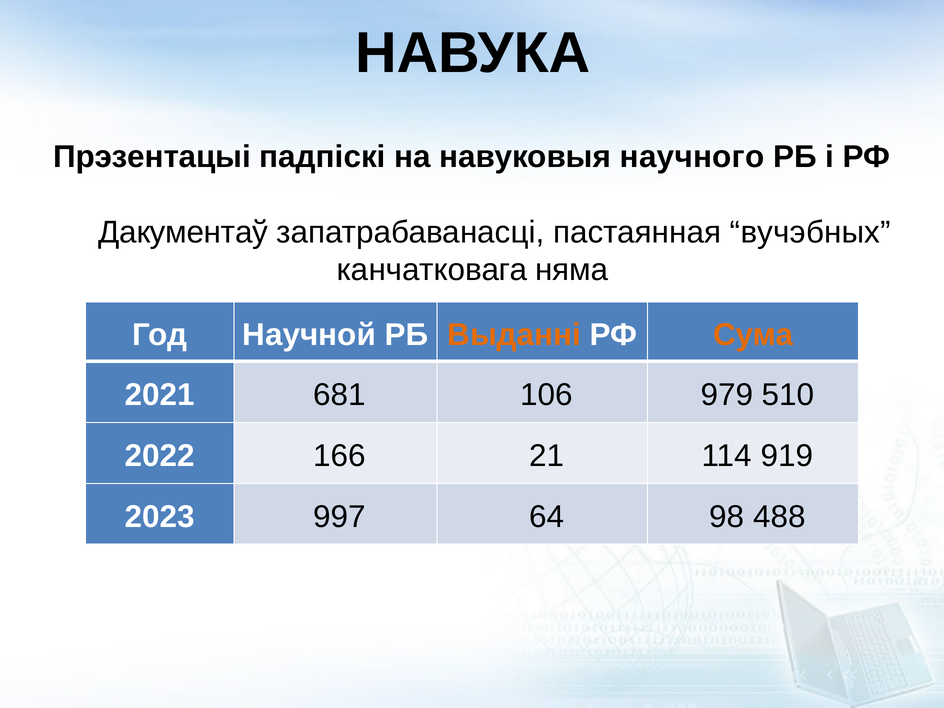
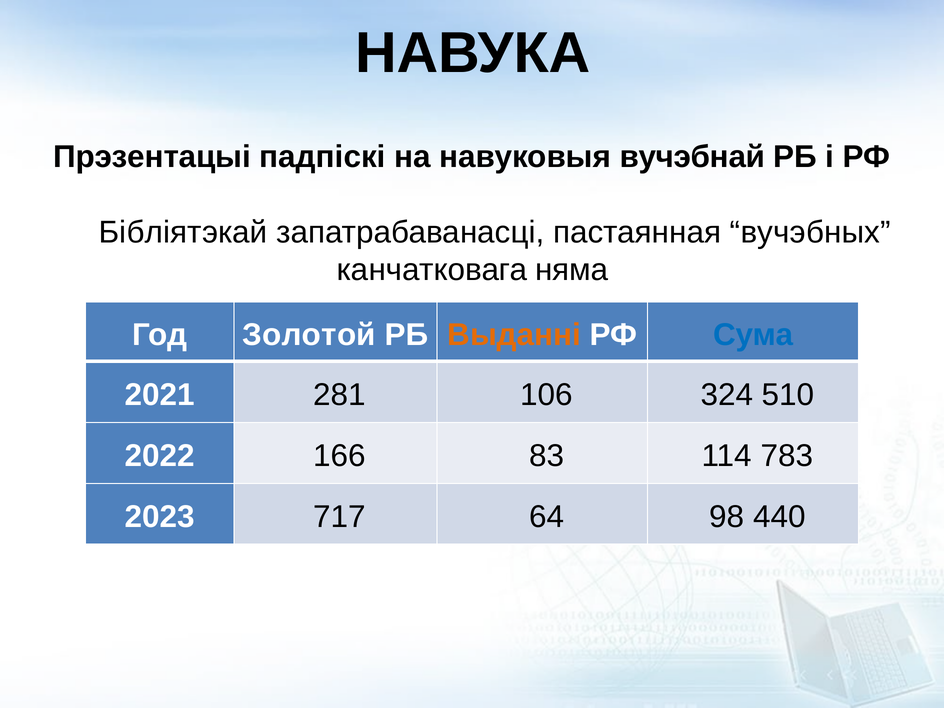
научного: научного -> вучэбнай
Дакументаў: Дакументаў -> Бібліятэкай
Научной: Научной -> Золотой
Сума colour: orange -> blue
681: 681 -> 281
979: 979 -> 324
21: 21 -> 83
919: 919 -> 783
997: 997 -> 717
488: 488 -> 440
